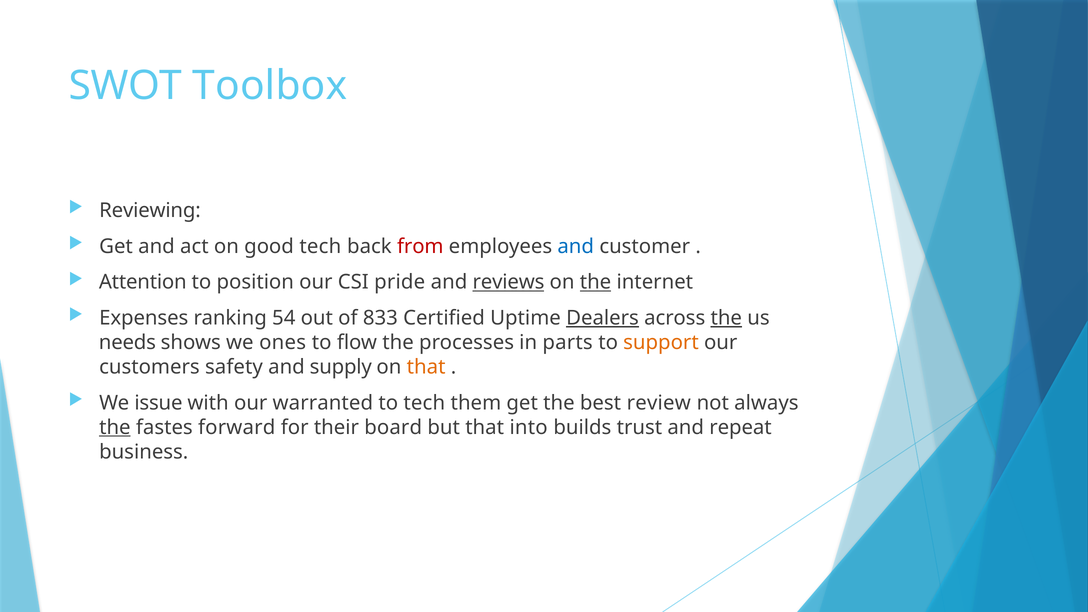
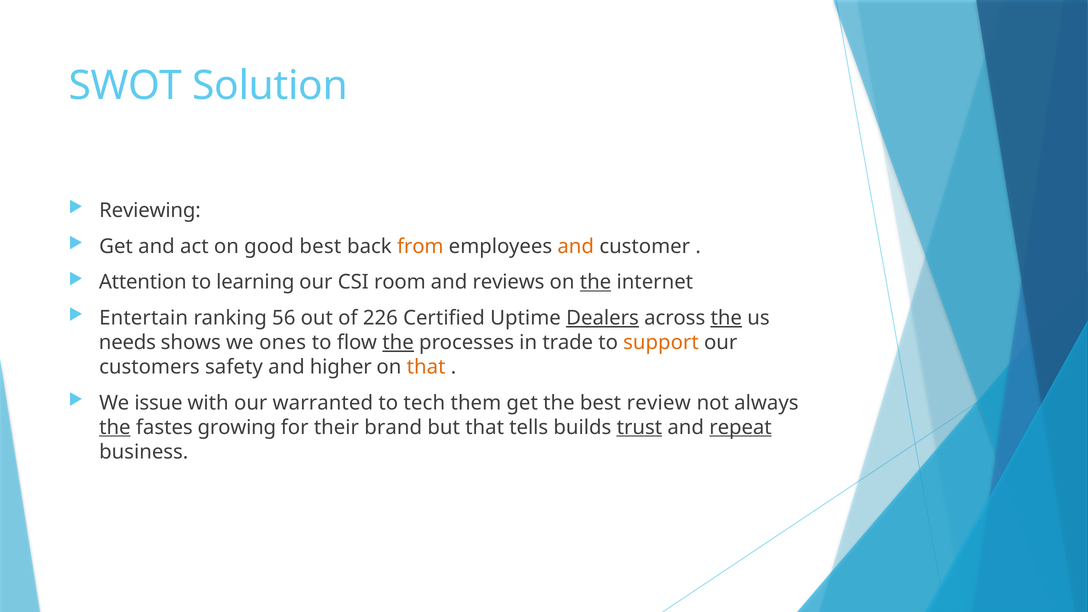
Toolbox: Toolbox -> Solution
good tech: tech -> best
from colour: red -> orange
and at (576, 246) colour: blue -> orange
position: position -> learning
pride: pride -> room
reviews underline: present -> none
Expenses: Expenses -> Entertain
54: 54 -> 56
833: 833 -> 226
the at (398, 343) underline: none -> present
parts: parts -> trade
supply: supply -> higher
forward: forward -> growing
board: board -> brand
into: into -> tells
trust underline: none -> present
repeat underline: none -> present
